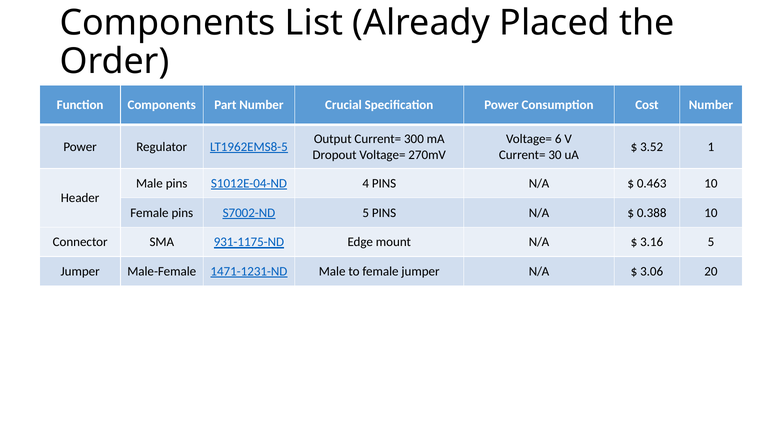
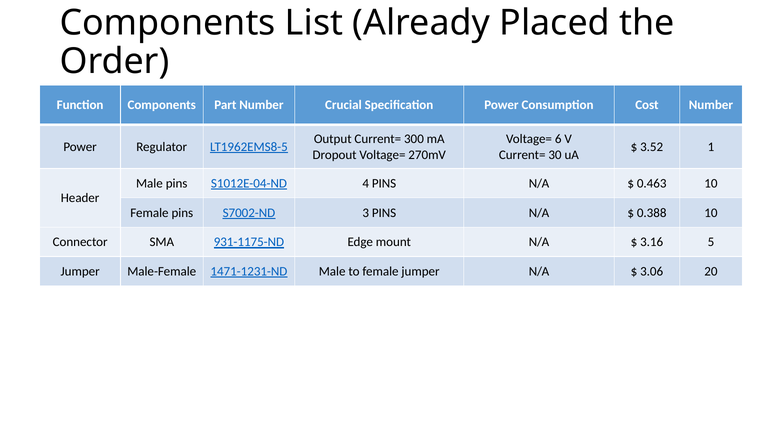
S7002-ND 5: 5 -> 3
